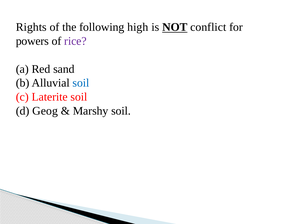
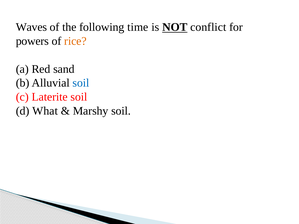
Rights: Rights -> Waves
high: high -> time
rice colour: purple -> orange
Geog: Geog -> What
